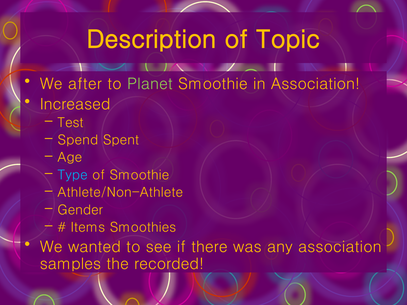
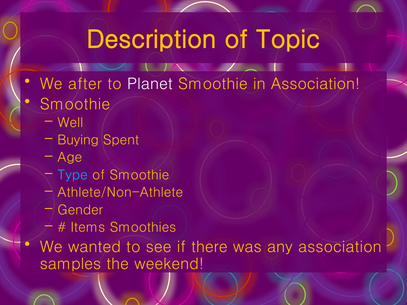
Planet colour: light green -> white
Increased at (75, 104): Increased -> Smoothie
Test: Test -> Well
Spend: Spend -> Buying
recorded: recorded -> weekend
